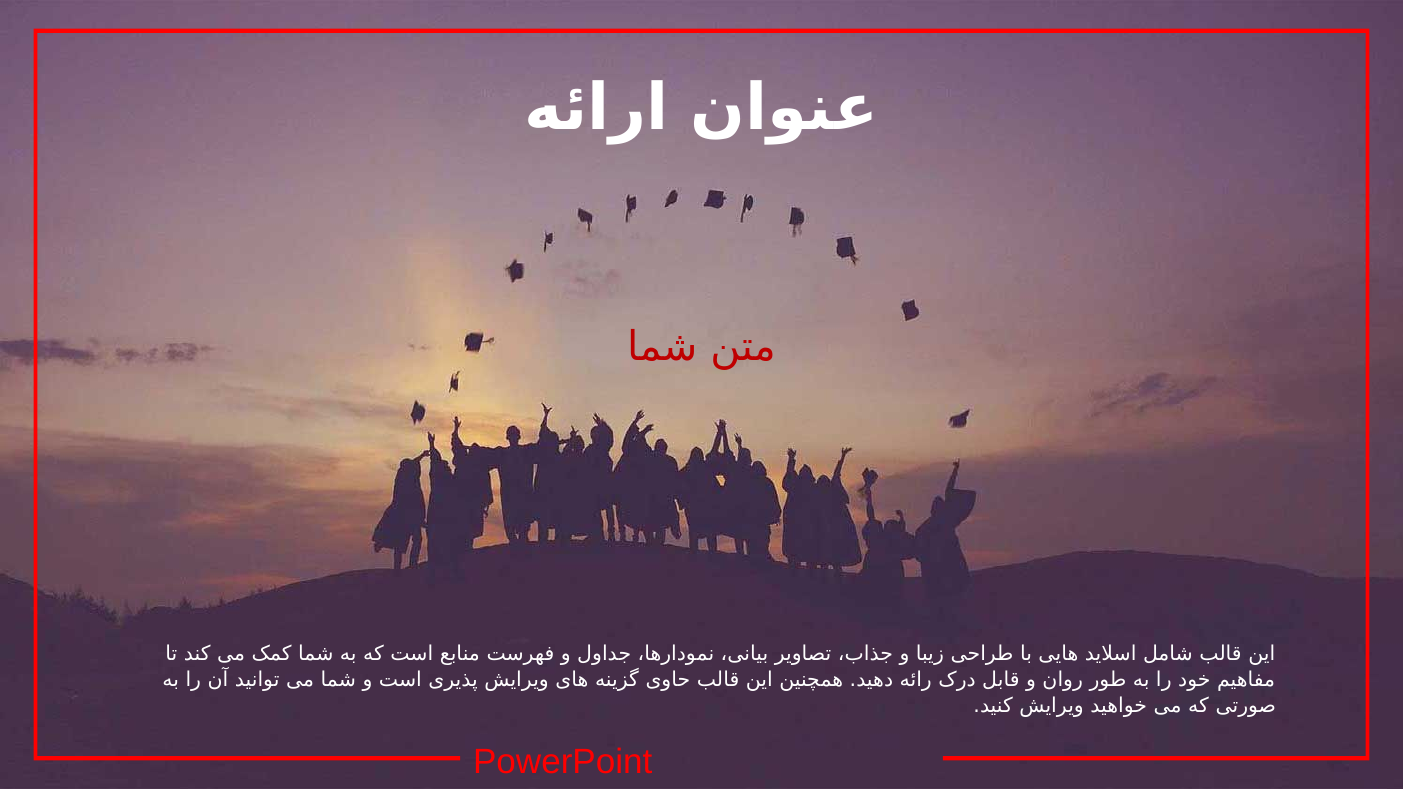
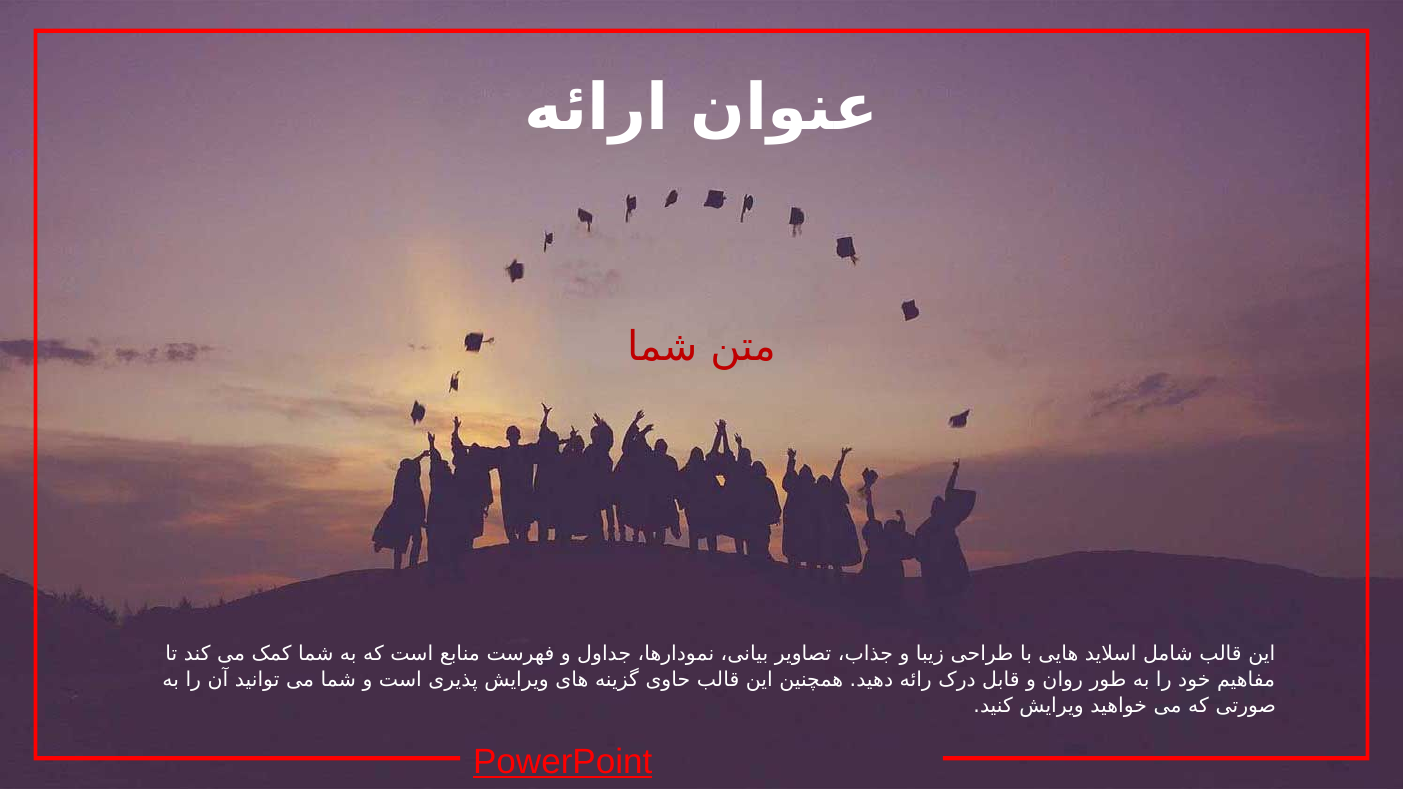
PowerPoint underline: none -> present
